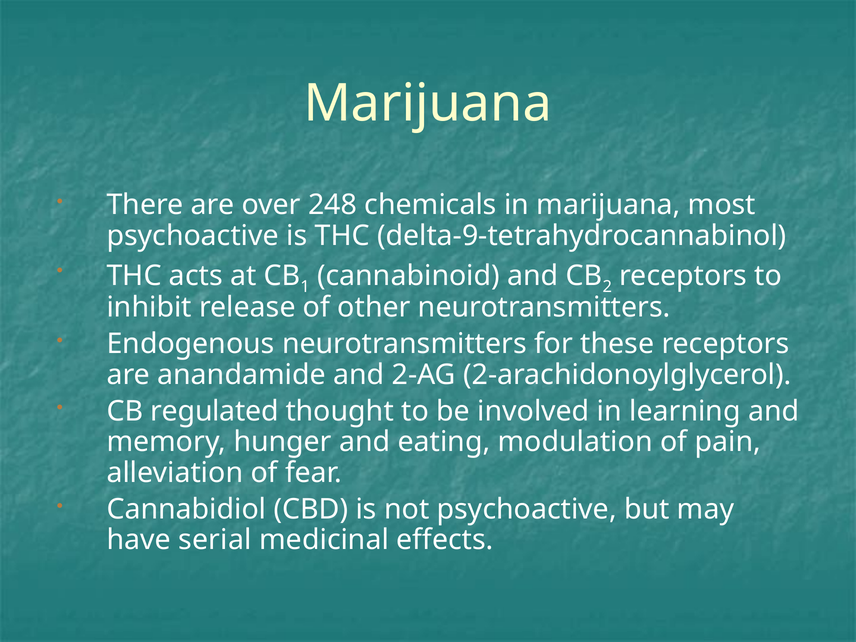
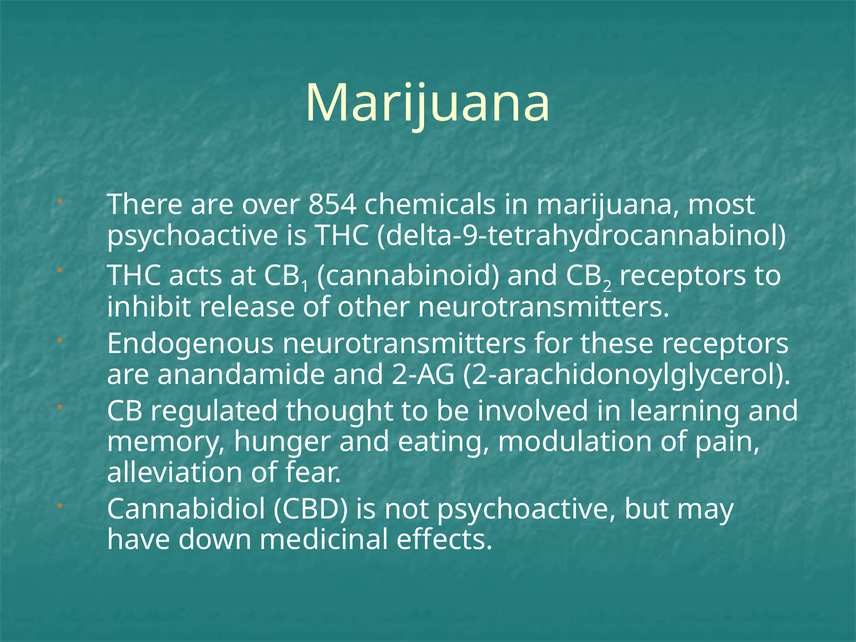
248: 248 -> 854
serial: serial -> down
